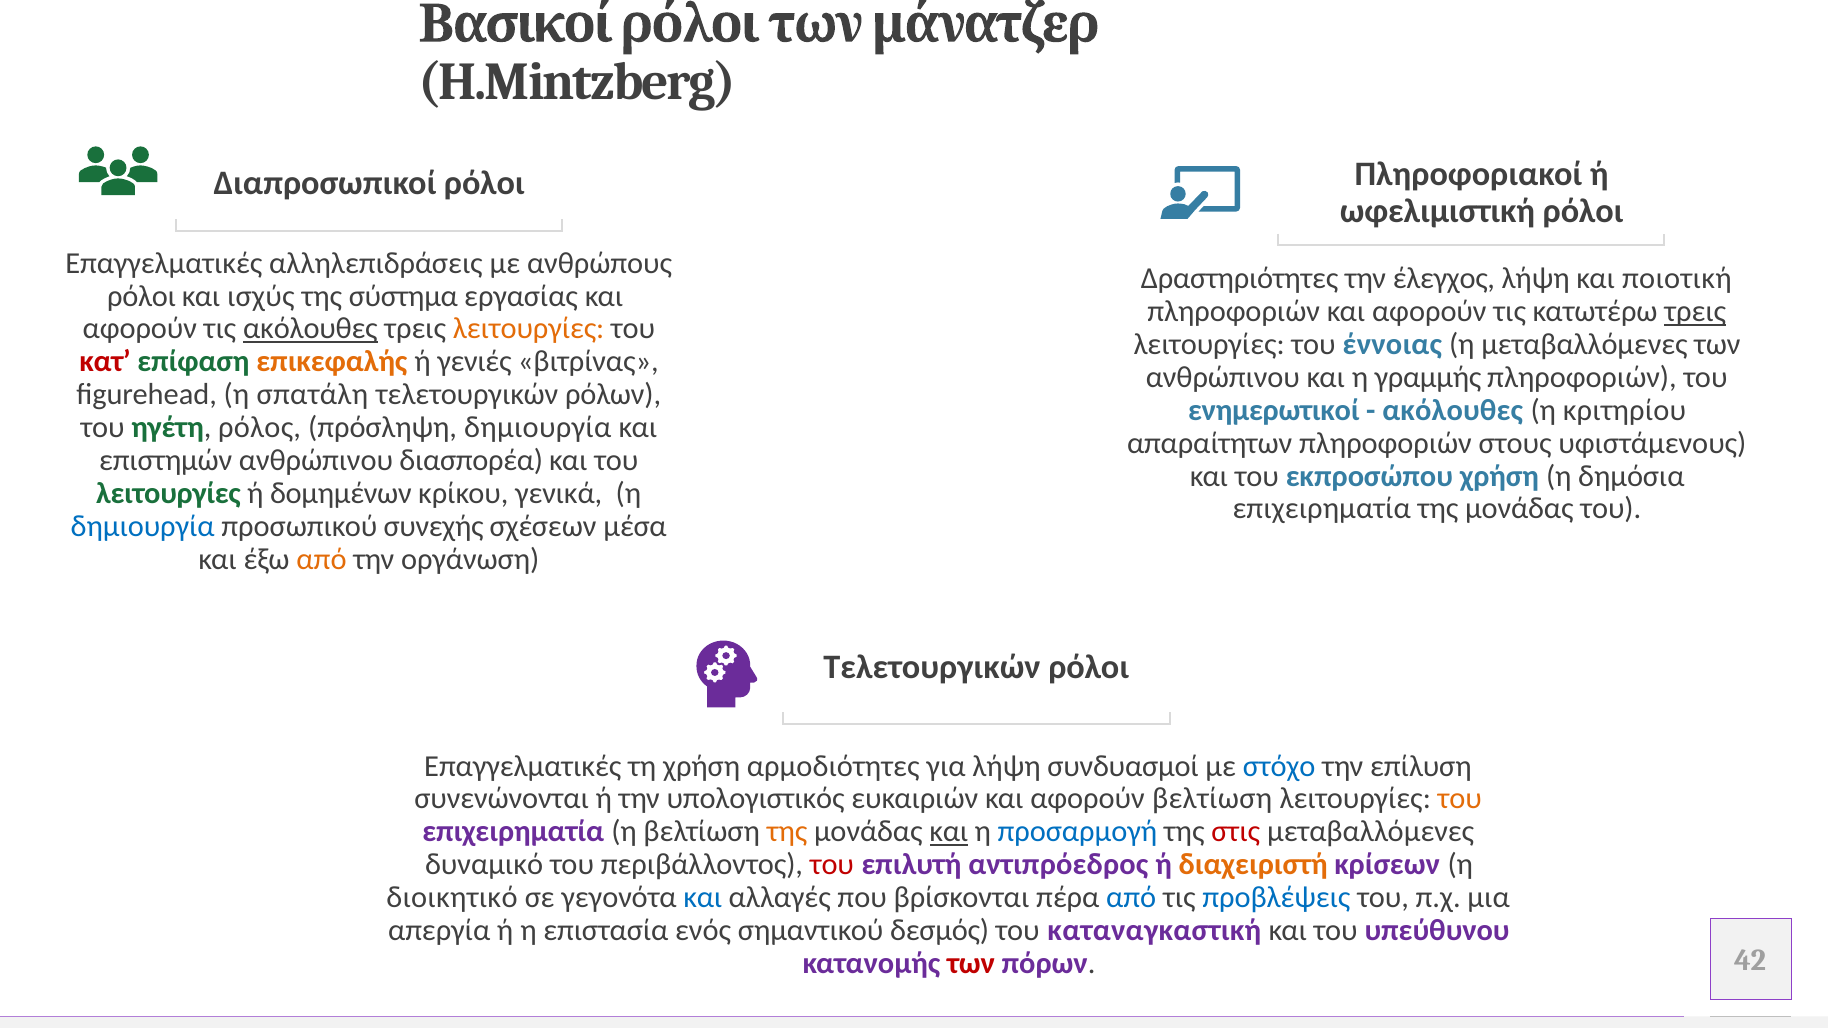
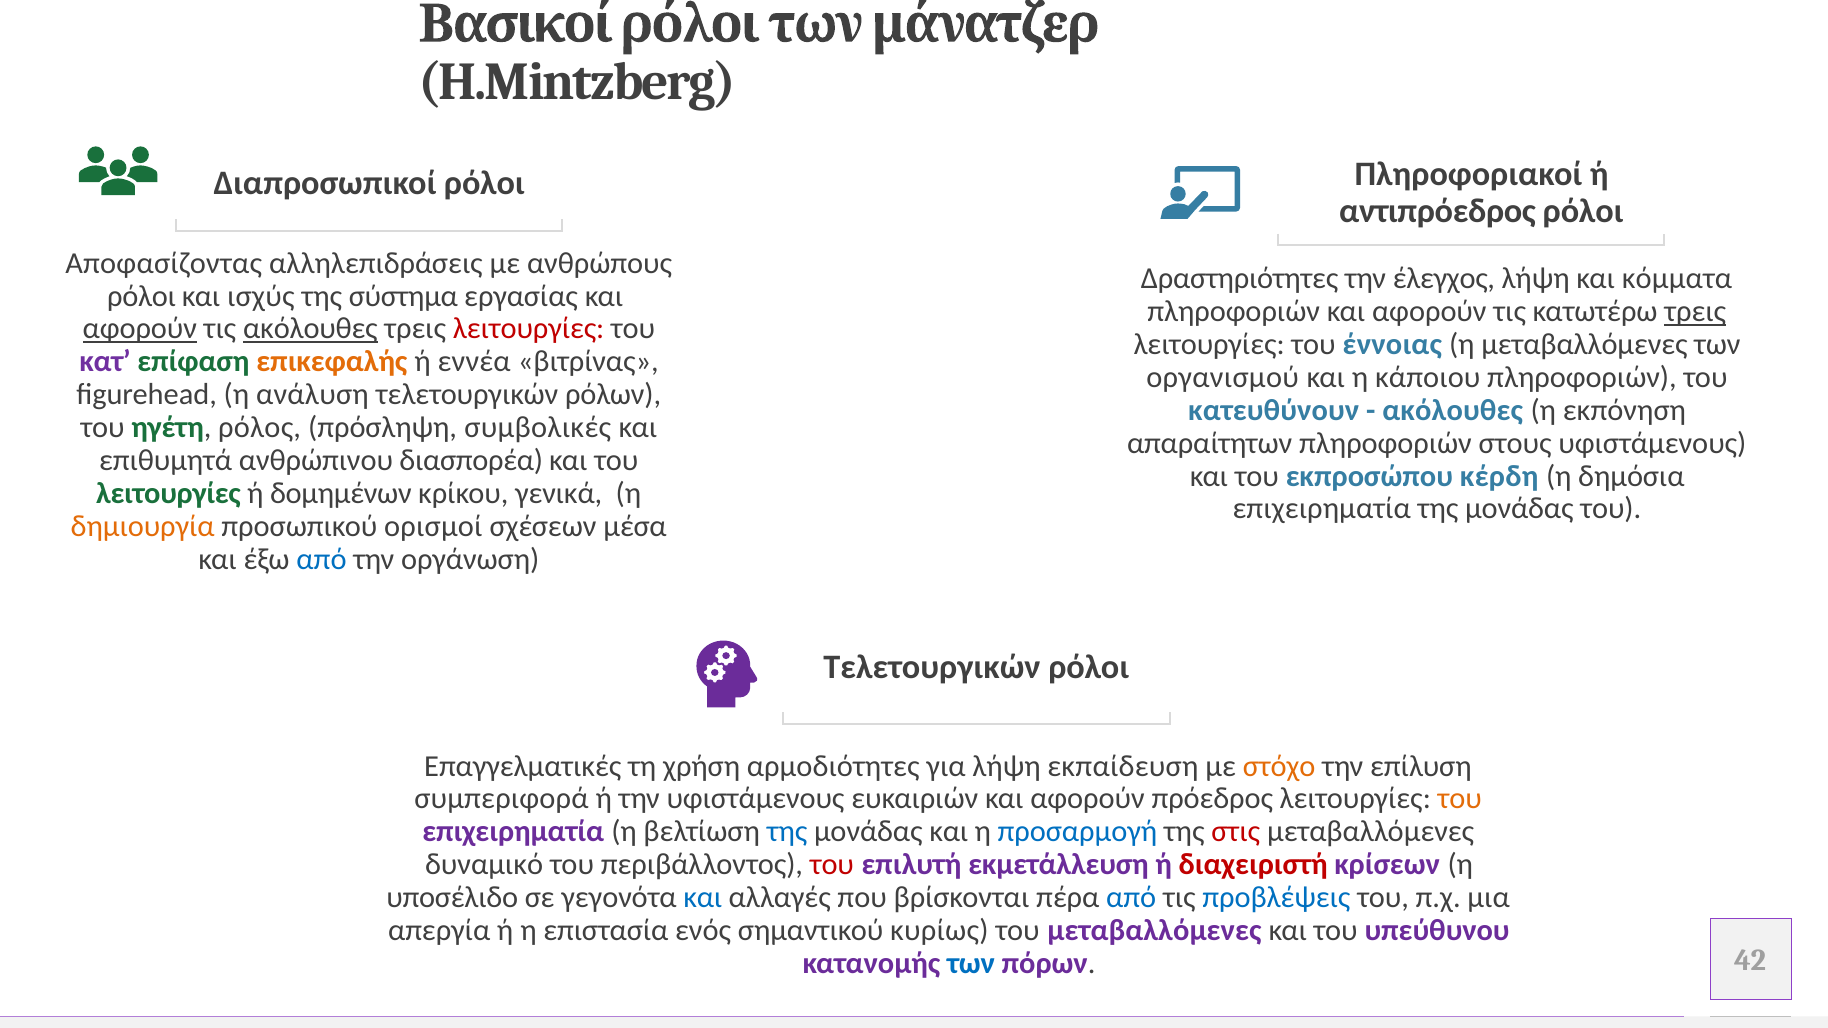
ωφελιμιστική: ωφελιμιστική -> αντιπρόεδρος
Επαγγελματικές at (164, 263): Επαγγελματικές -> Αποφασίζοντας
ποιοτική: ποιοτική -> κόμματα
αφορούν at (140, 329) underline: none -> present
λειτουργίες at (529, 329) colour: orange -> red
κατ colour: red -> purple
γενιές: γενιές -> εννέα
ανθρώπινου at (1223, 378): ανθρώπινου -> οργανισμού
γραμμής: γραμμής -> κάποιου
σπατάλη: σπατάλη -> ανάλυση
ενημερωτικοί: ενημερωτικοί -> κατευθύνουν
κριτηρίου: κριτηρίου -> εκπόνηση
πρόσληψη δημιουργία: δημιουργία -> συμβολικές
επιστημών: επιστημών -> επιθυμητά
εκπροσώπου χρήση: χρήση -> κέρδη
δημιουργία at (143, 526) colour: blue -> orange
συνεχής: συνεχής -> ορισμοί
από at (322, 559) colour: orange -> blue
συνδυασμοί: συνδυασμοί -> εκπαίδευση
στόχο colour: blue -> orange
συνενώνονται: συνενώνονται -> συμπεριφορά
την υπολογιστικός: υπολογιστικός -> υφιστάμενους
αφορούν βελτίωση: βελτίωση -> πρόεδρος
της at (787, 832) colour: orange -> blue
και at (949, 832) underline: present -> none
αντιπρόεδρος: αντιπρόεδρος -> εκμετάλλευση
διαχειριστή colour: orange -> red
διοικητικό: διοικητικό -> υποσέλιδο
δεσμός: δεσμός -> κυρίως
του καταναγκαστική: καταναγκαστική -> μεταβαλλόμενες
των at (971, 963) colour: red -> blue
